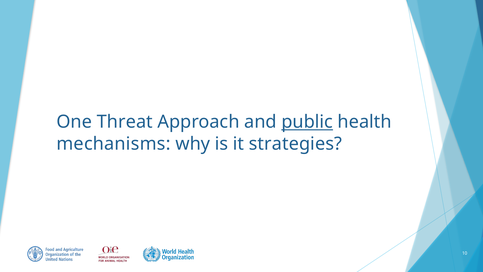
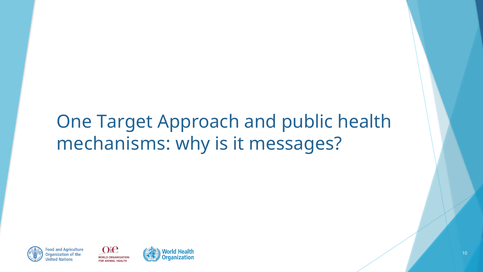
Threat: Threat -> Target
public underline: present -> none
strategies: strategies -> messages
